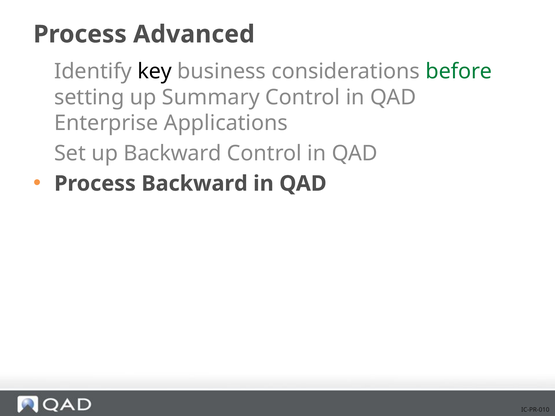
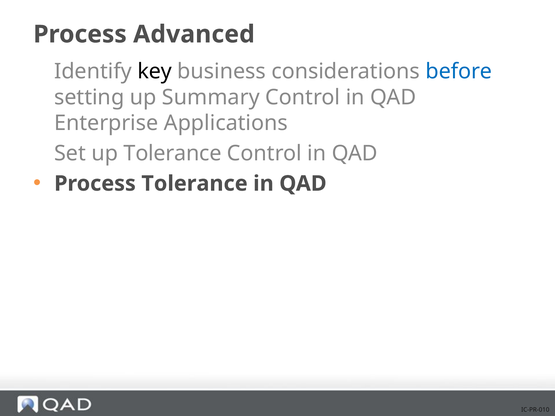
before colour: green -> blue
up Backward: Backward -> Tolerance
Process Backward: Backward -> Tolerance
